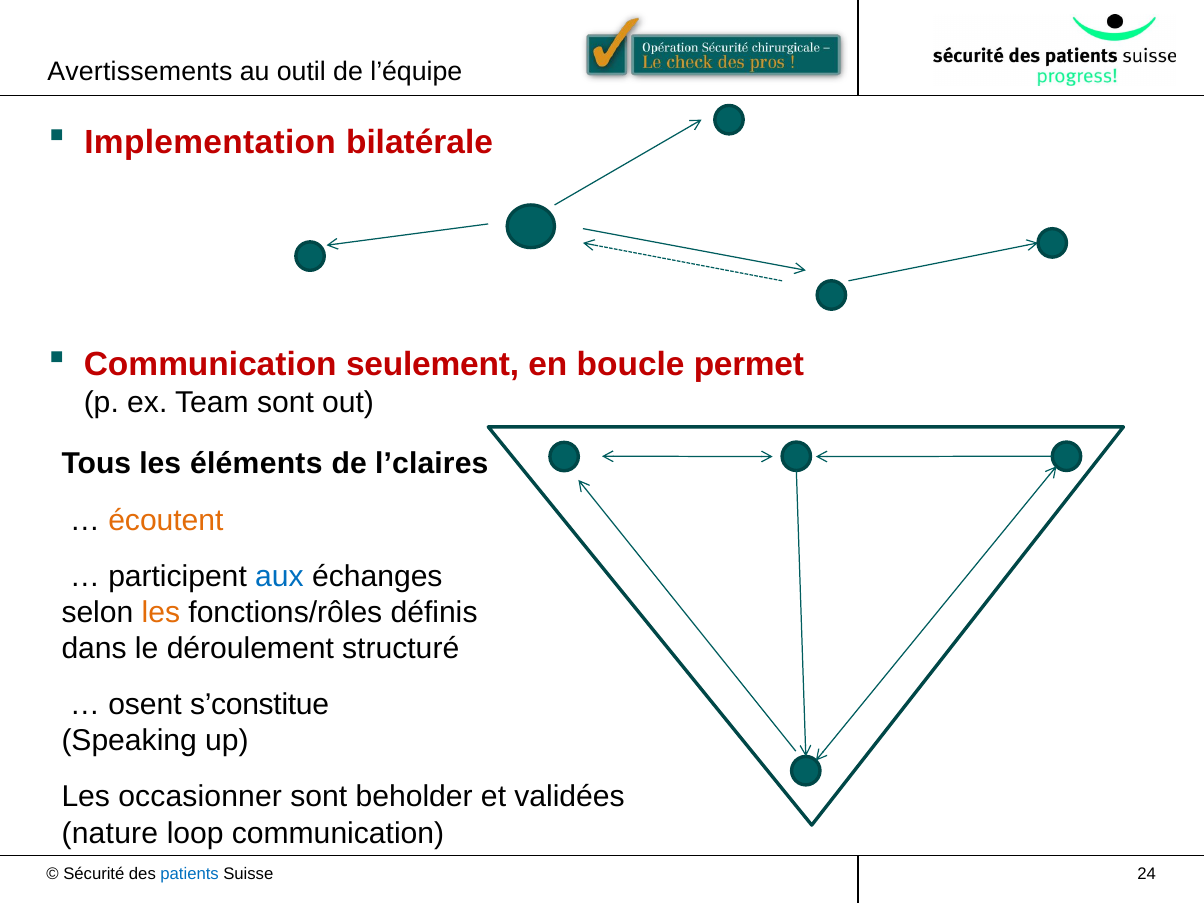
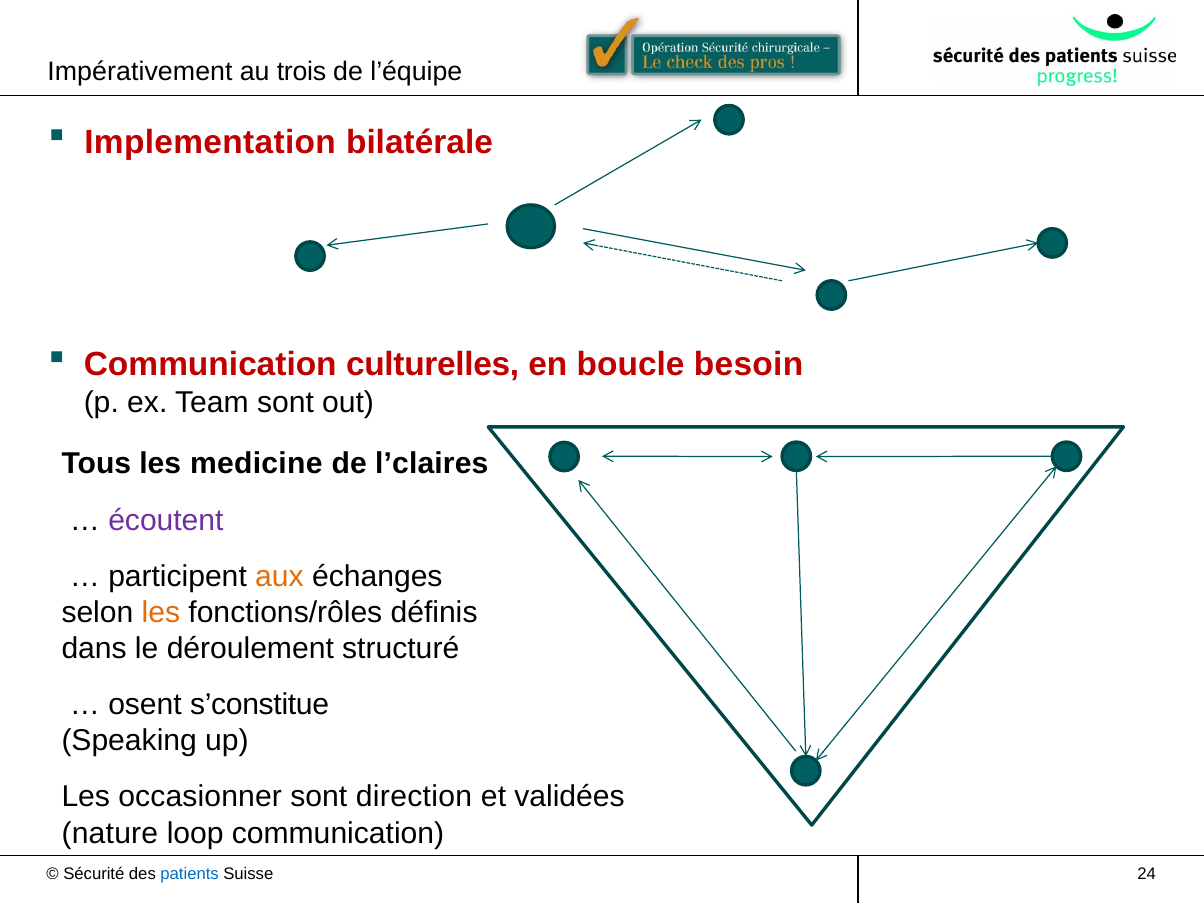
Avertissements: Avertissements -> Impérativement
outil: outil -> trois
seulement: seulement -> culturelles
permet: permet -> besoin
éléments: éléments -> medicine
écoutent colour: orange -> purple
aux colour: blue -> orange
beholder: beholder -> direction
